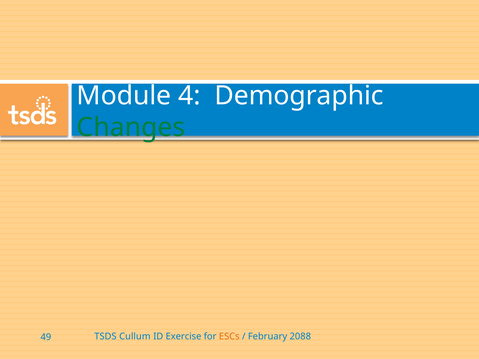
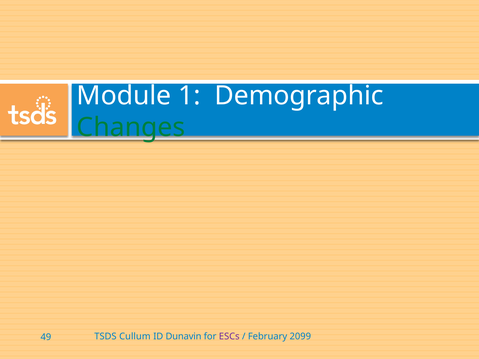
4: 4 -> 1
Exercise: Exercise -> Dunavin
ESCs colour: orange -> purple
2088: 2088 -> 2099
